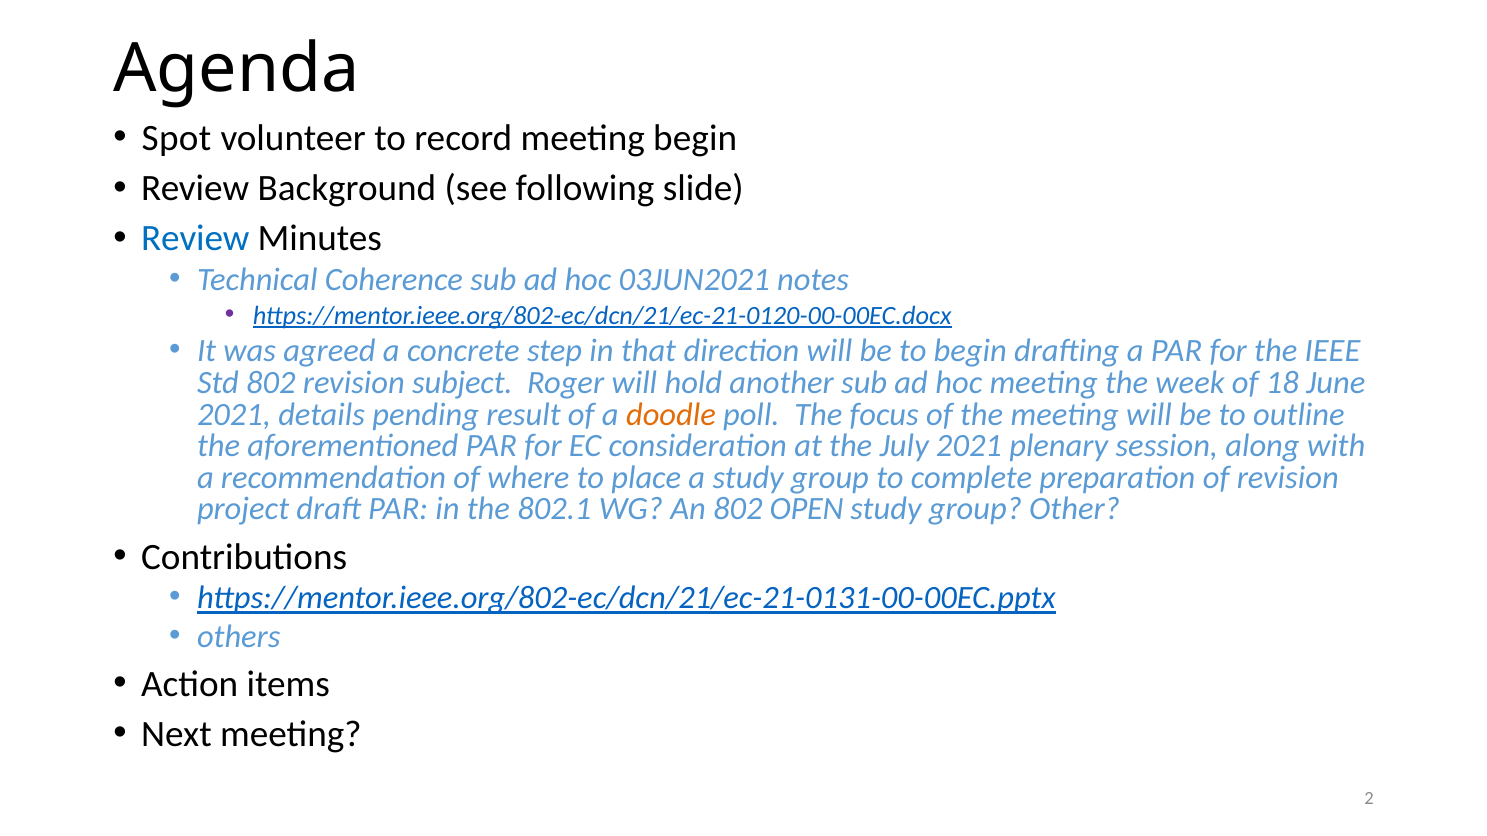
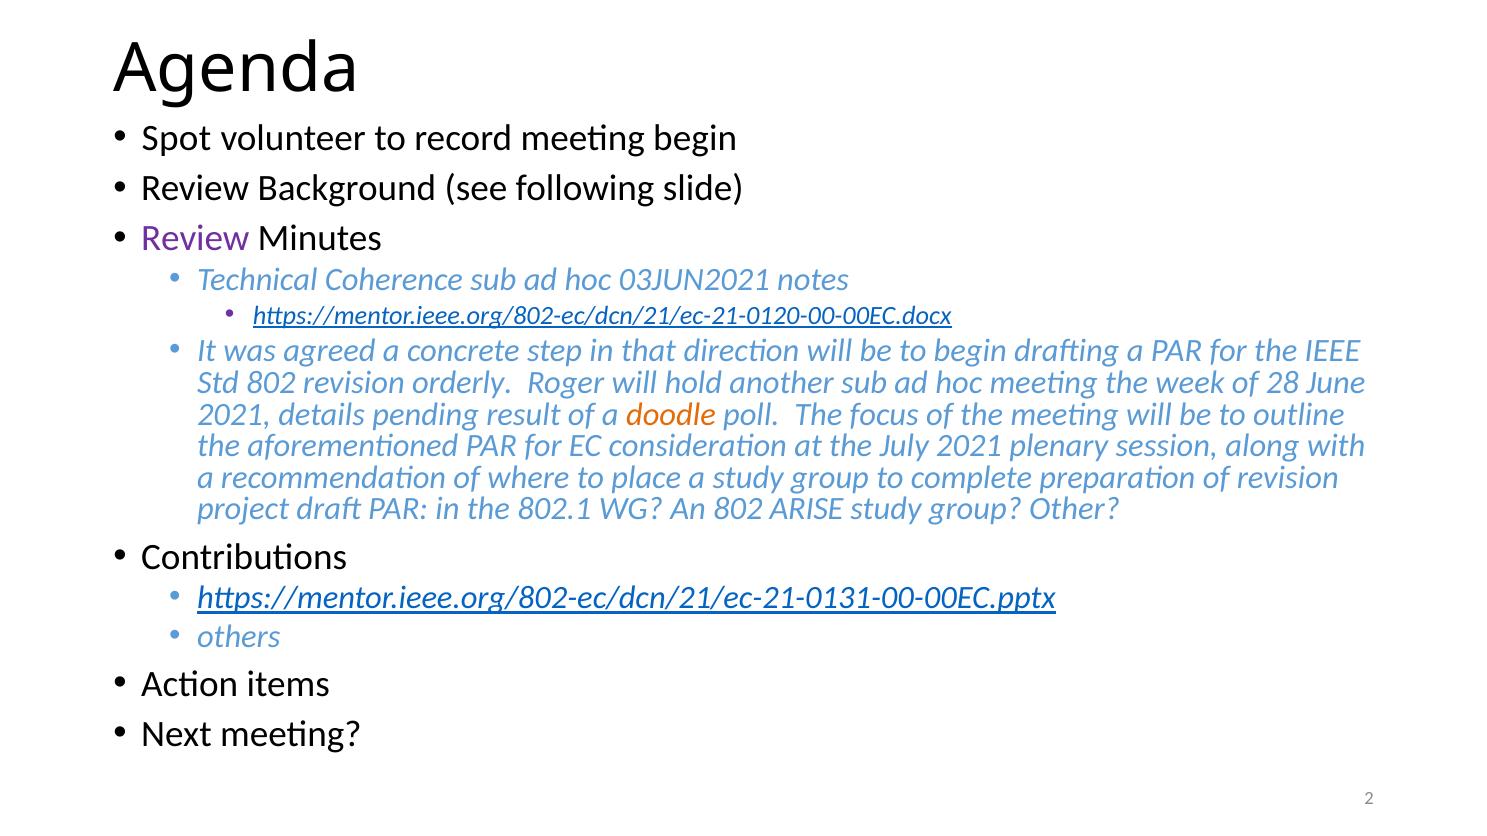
Review at (195, 239) colour: blue -> purple
subject: subject -> orderly
18: 18 -> 28
OPEN: OPEN -> ARISE
